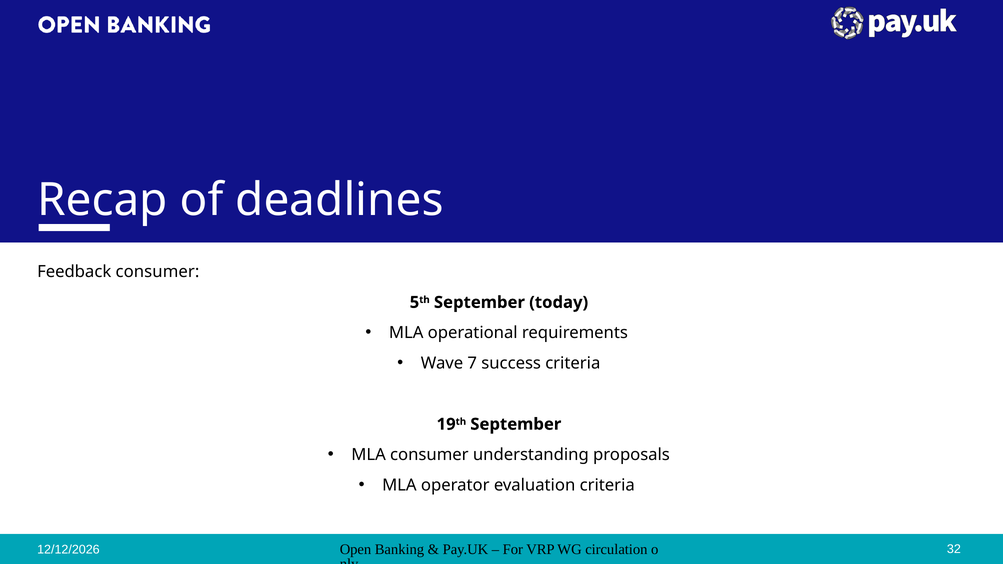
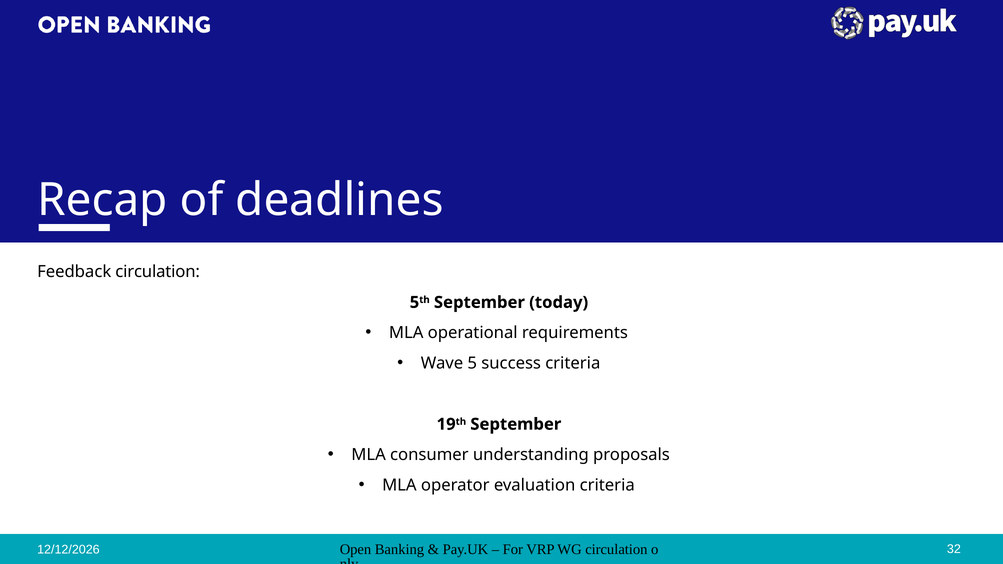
Feedback consumer: consumer -> circulation
7: 7 -> 5
